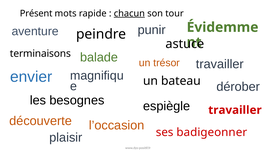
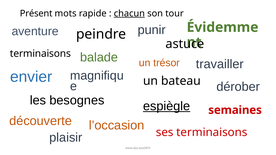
espiègle underline: none -> present
travailler at (235, 110): travailler -> semaines
ses badigeonner: badigeonner -> terminaisons
